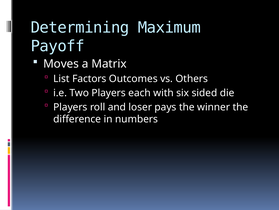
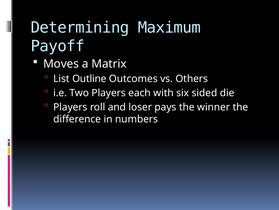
Factors: Factors -> Outline
